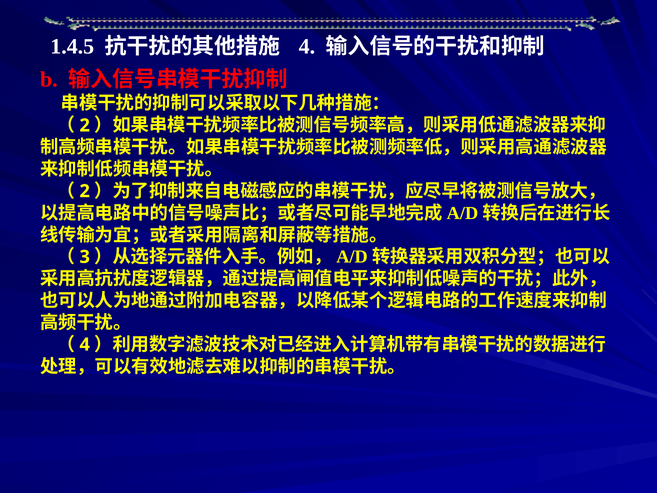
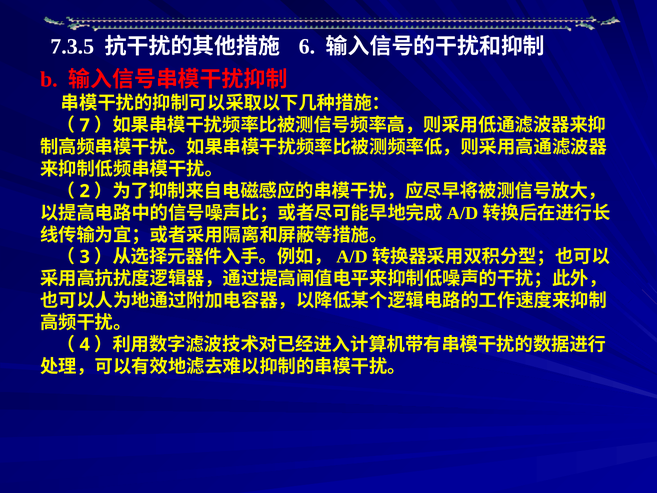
1.4.5: 1.4.5 -> 7.3.5
4 at (307, 46): 4 -> 6
2 at (85, 125): 2 -> 7
